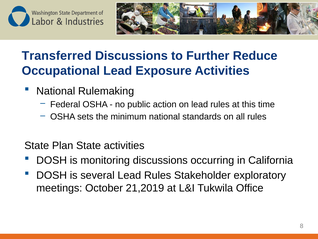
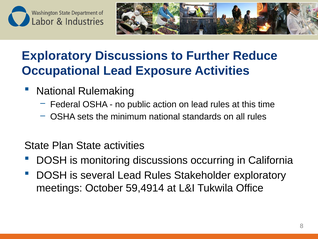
Transferred at (57, 56): Transferred -> Exploratory
21,2019: 21,2019 -> 59,4914
